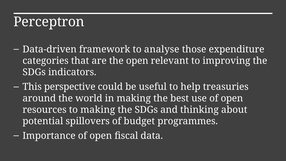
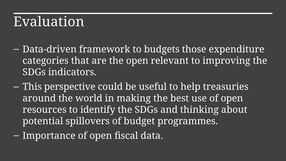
Perceptron: Perceptron -> Evaluation
analyse: analyse -> budgets
to making: making -> identify
